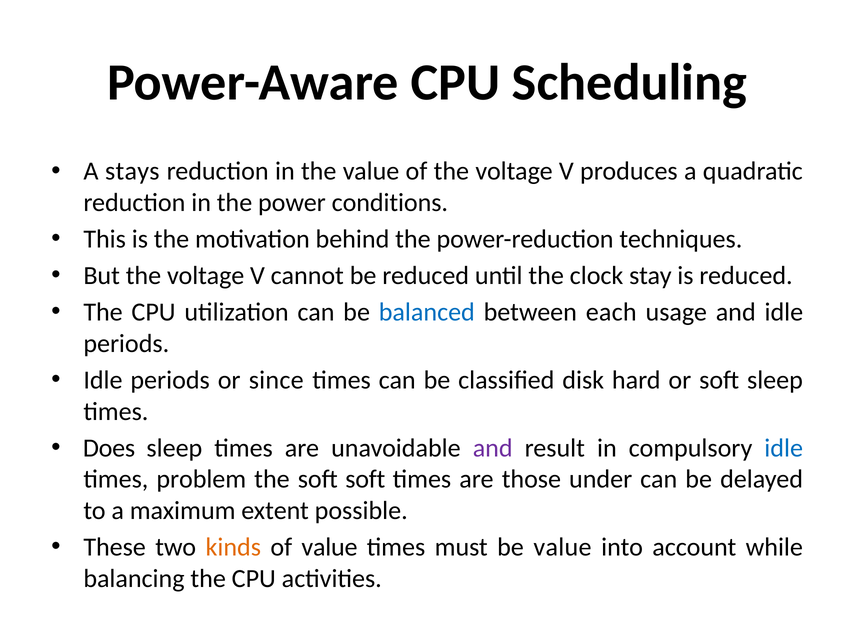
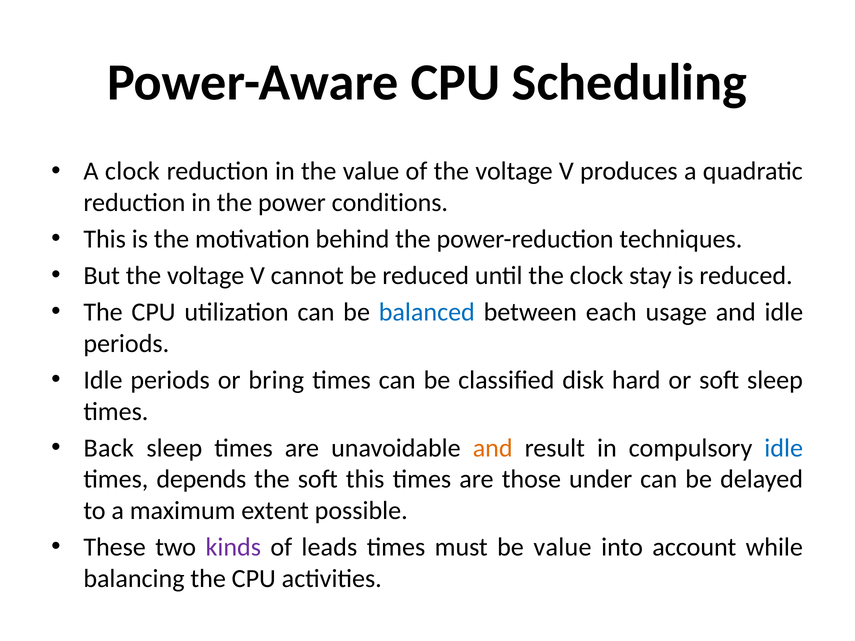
A stays: stays -> clock
since: since -> bring
Does: Does -> Back
and at (493, 448) colour: purple -> orange
problem: problem -> depends
soft soft: soft -> this
kinds colour: orange -> purple
of value: value -> leads
